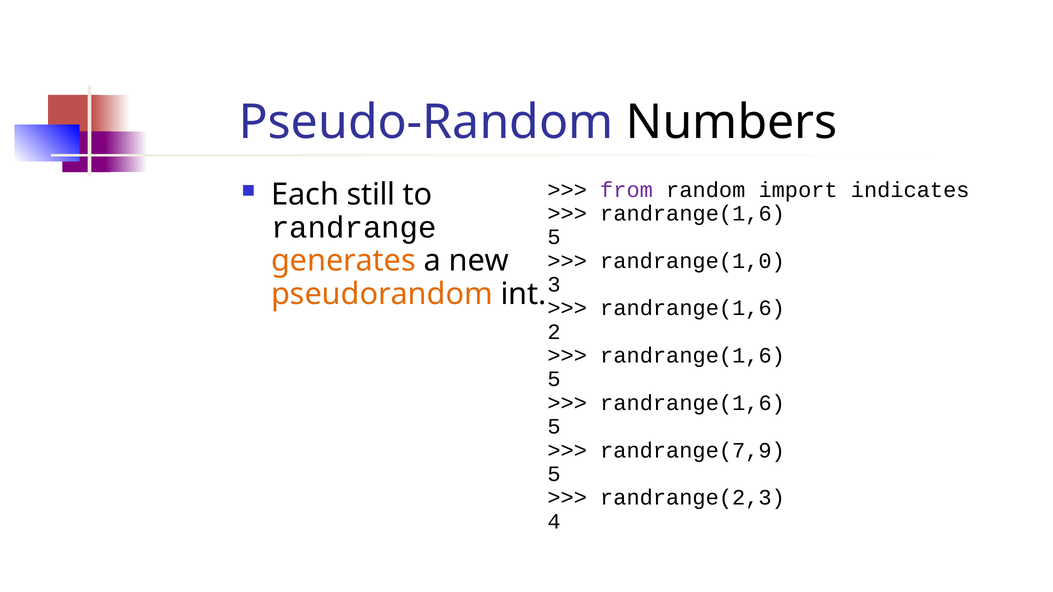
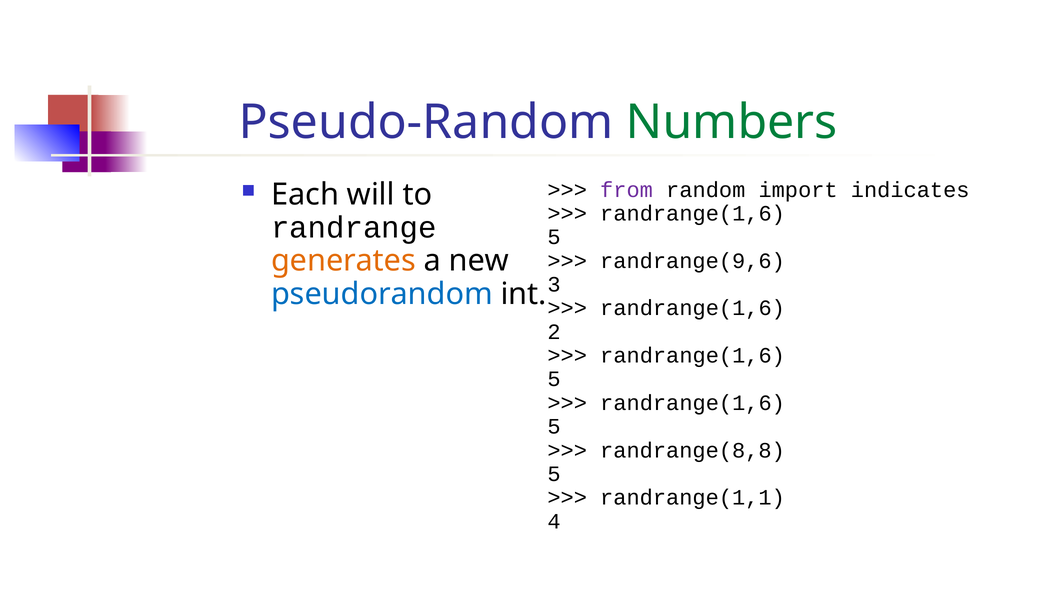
Numbers colour: black -> green
still: still -> will
randrange(1,0: randrange(1,0 -> randrange(9,6
pseudorandom colour: orange -> blue
randrange(7,9: randrange(7,9 -> randrange(8,8
randrange(2,3: randrange(2,3 -> randrange(1,1
